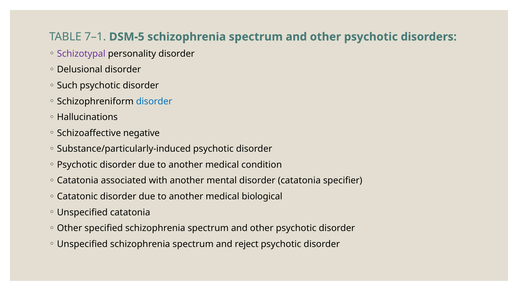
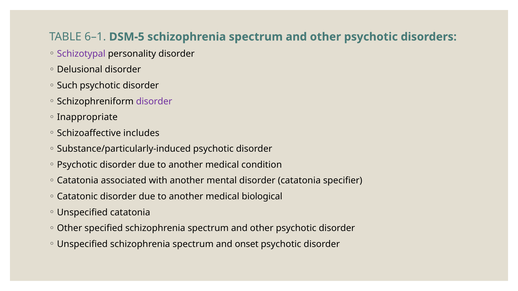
7–1: 7–1 -> 6–1
disorder at (154, 101) colour: blue -> purple
Hallucinations: Hallucinations -> Inappropriate
negative: negative -> includes
reject: reject -> onset
